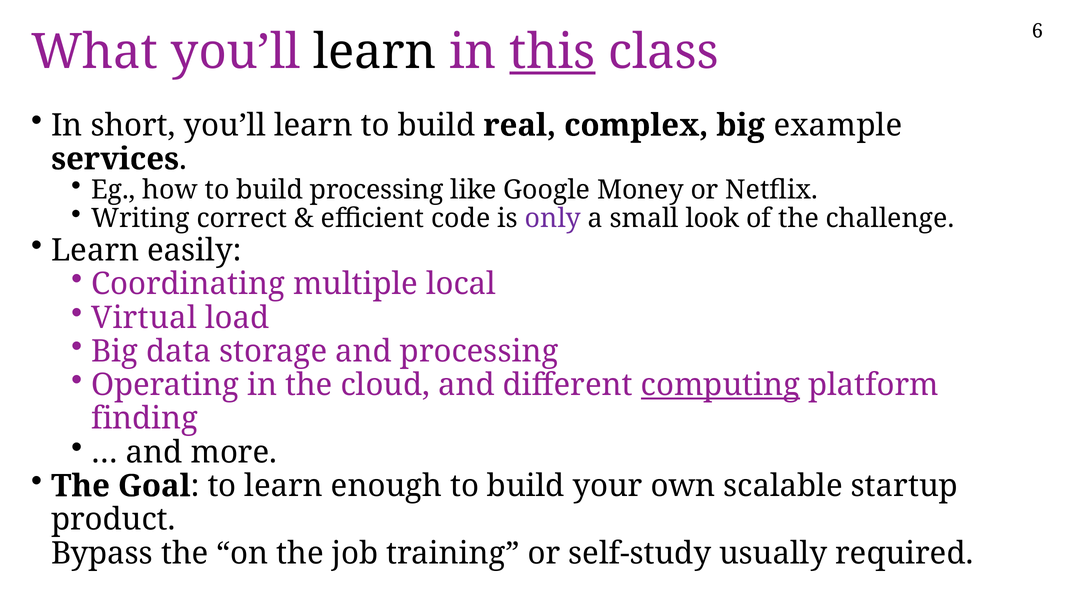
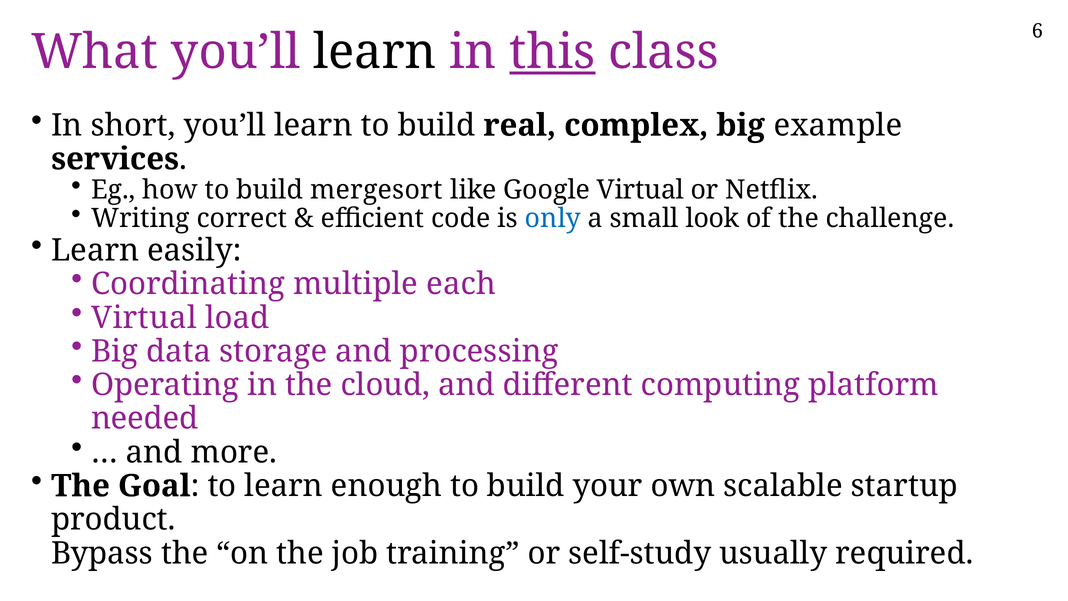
build processing: processing -> mergesort
Google Money: Money -> Virtual
only colour: purple -> blue
local: local -> each
computing underline: present -> none
finding: finding -> needed
